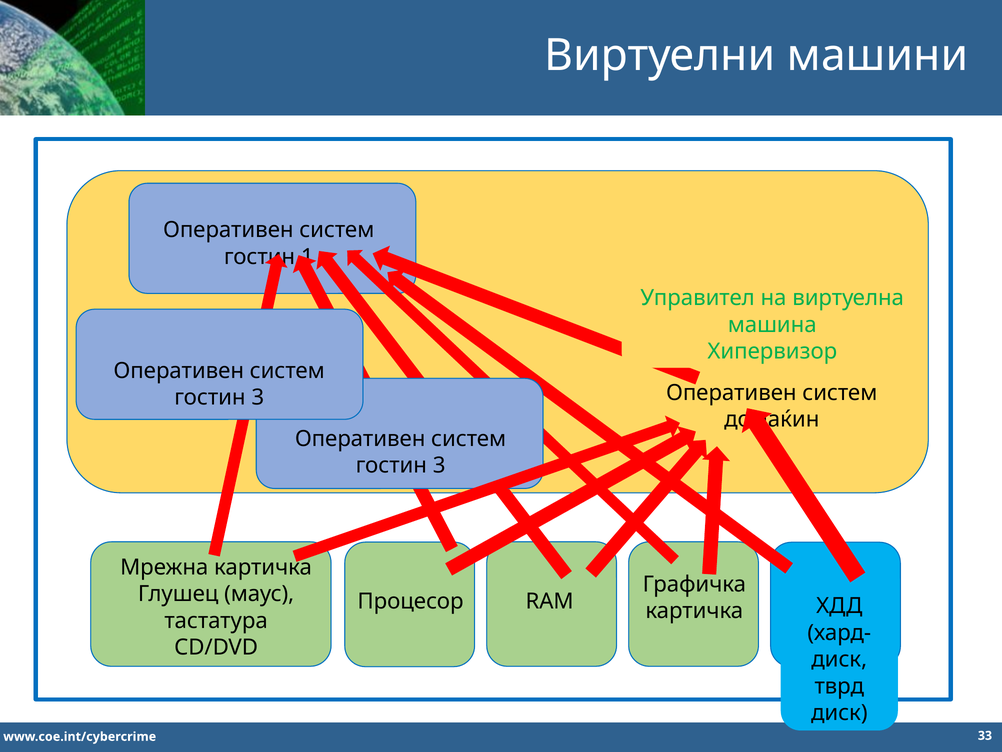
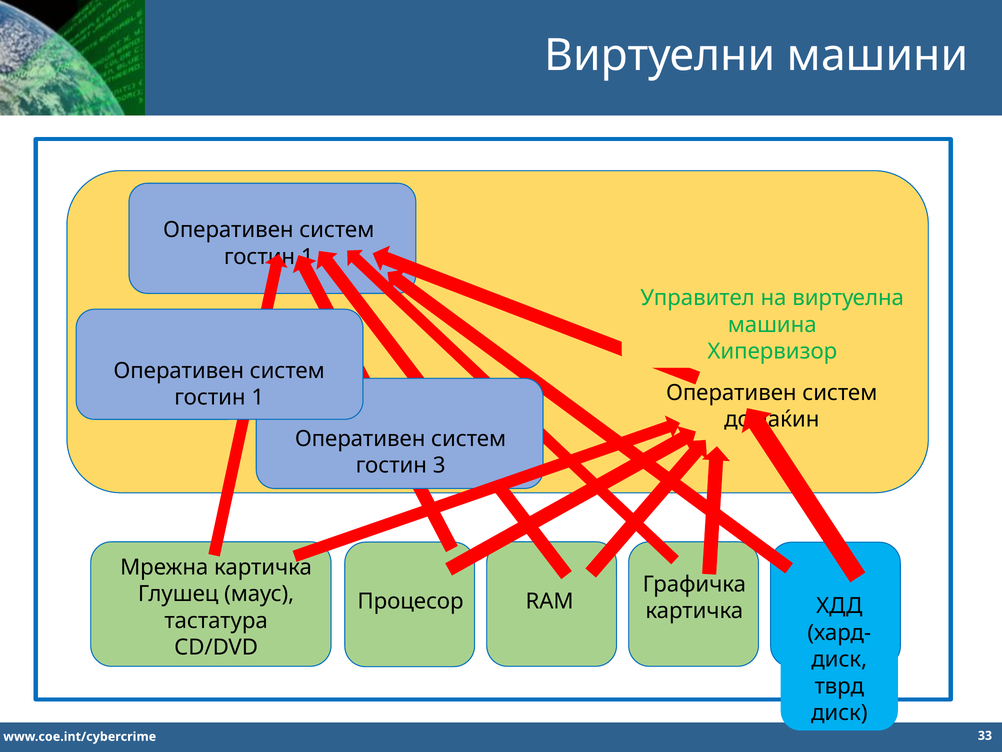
3 at (258, 397): 3 -> 1
